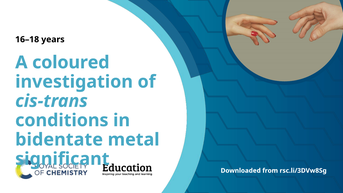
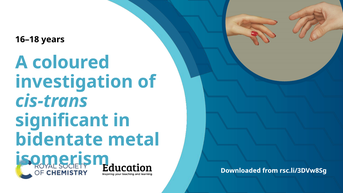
conditions: conditions -> significant
significant: significant -> isomerism
